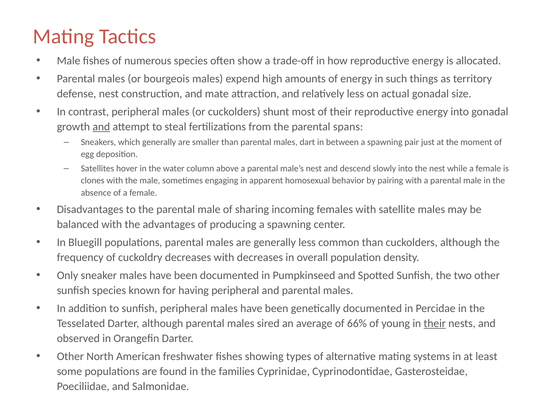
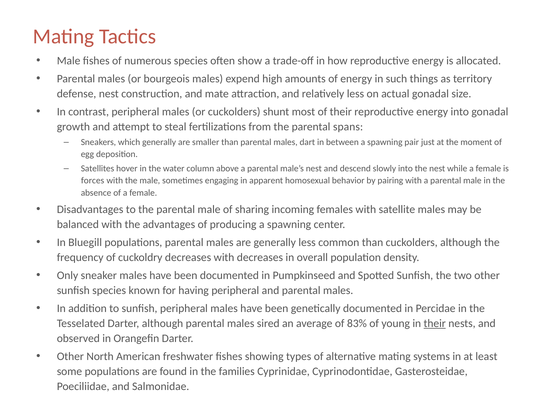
and at (101, 127) underline: present -> none
clones: clones -> forces
66%: 66% -> 83%
